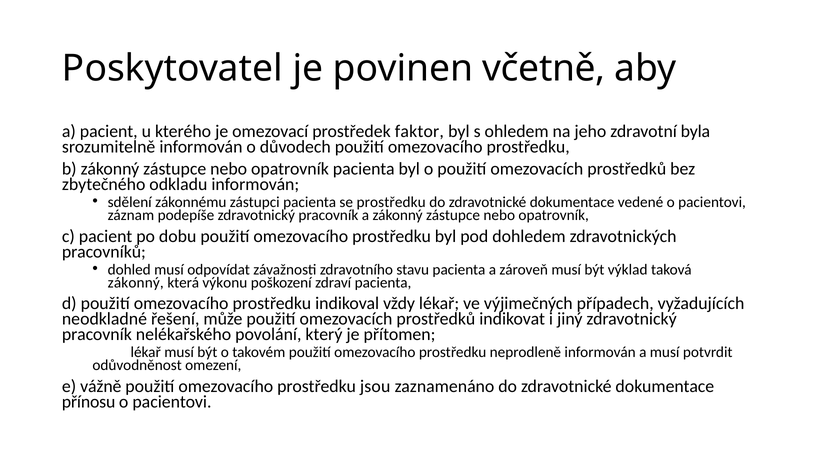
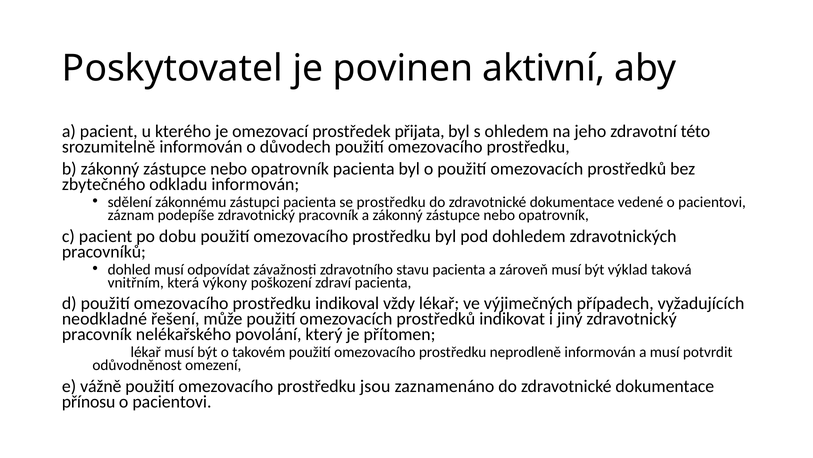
včetně: včetně -> aktivní
faktor: faktor -> přijata
byla: byla -> této
zákonný at (136, 282): zákonný -> vnitřním
výkonu: výkonu -> výkony
